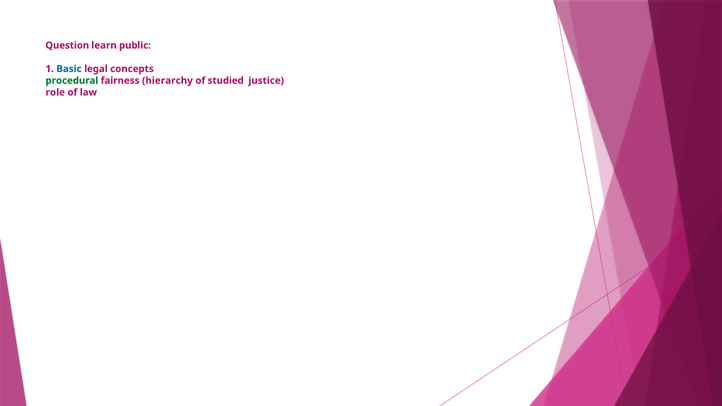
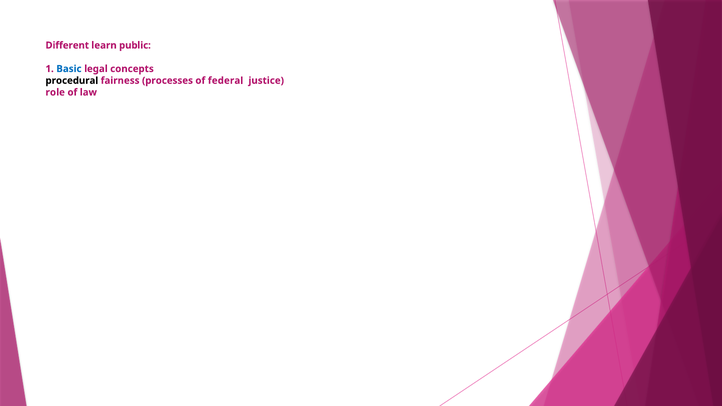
Question: Question -> Different
procedural colour: green -> black
hierarchy: hierarchy -> processes
studied: studied -> federal
